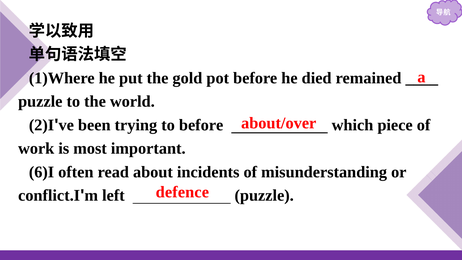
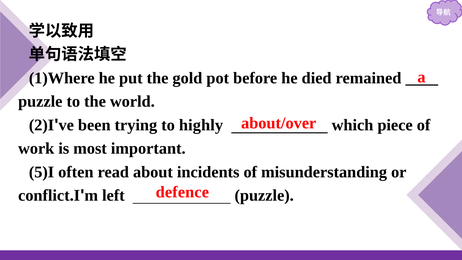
to before: before -> highly
6)I: 6)I -> 5)I
